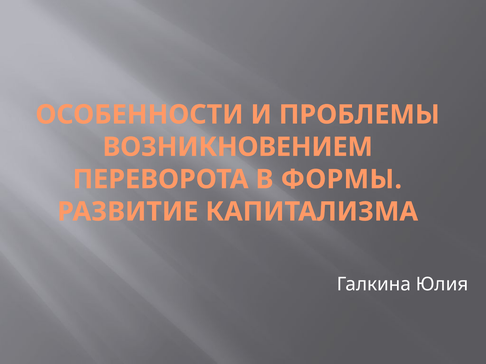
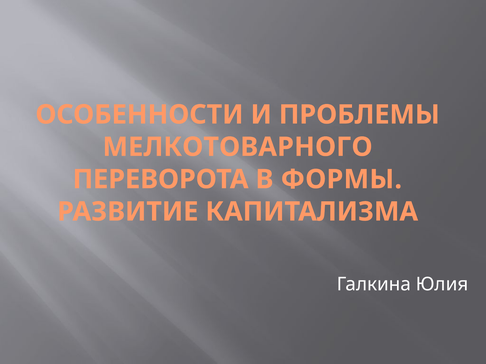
ВОЗНИКНОВЕНИЕМ: ВОЗНИКНОВЕНИЕМ -> МЕЛКОТОВАРНОГО
